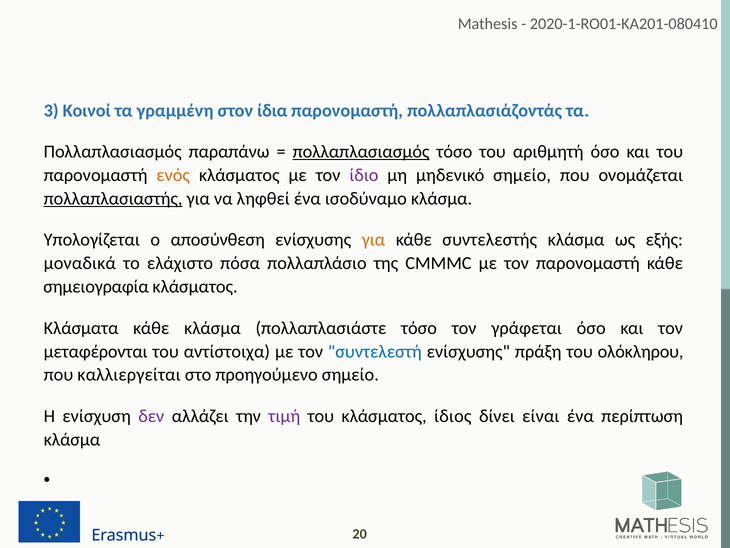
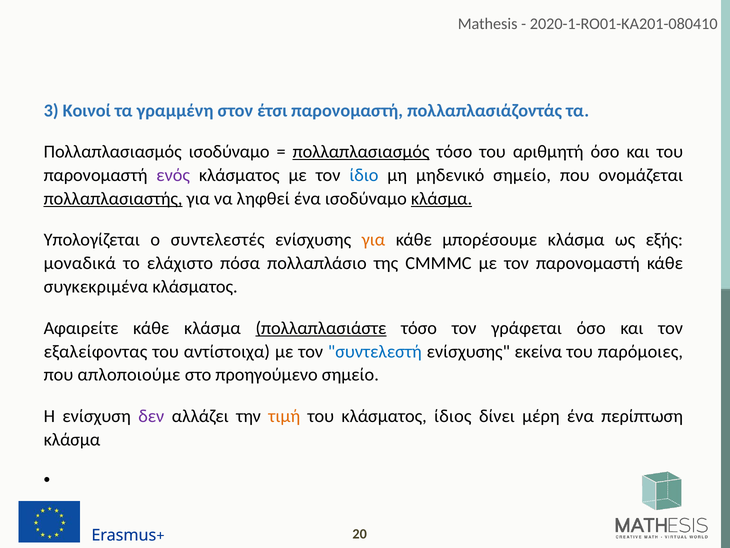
ίδια: ίδια -> έτσι
Πολλαπλασιασμός παραπάνω: παραπάνω -> ισοδύναμο
ενός colour: orange -> purple
ίδιο colour: purple -> blue
κλάσμα at (441, 198) underline: none -> present
αποσύνθεση: αποσύνθεση -> συντελεστές
συντελεστής: συντελεστής -> μπορέσουμε
σημειογραφία: σημειογραφία -> συγκεκριμένα
Κλάσματα: Κλάσματα -> Αφαιρείτε
πολλαπλασιάστε underline: none -> present
μεταφέρονται: μεταφέρονται -> εξαλείφοντας
πράξη: πράξη -> εκείνα
ολόκληρου: ολόκληρου -> παρόμοιες
καλλιεργείται: καλλιεργείται -> απλοποιούμε
τιμή colour: purple -> orange
είναι: είναι -> μέρη
